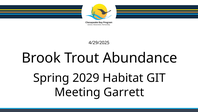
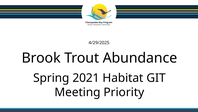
2029: 2029 -> 2021
Garrett: Garrett -> Priority
